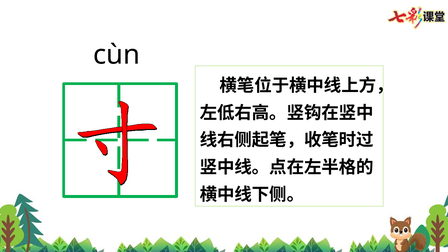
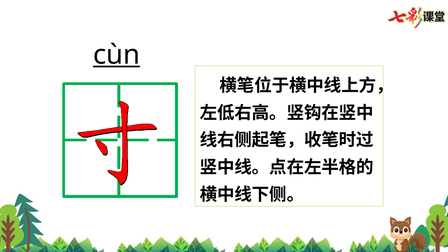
cùn underline: none -> present
